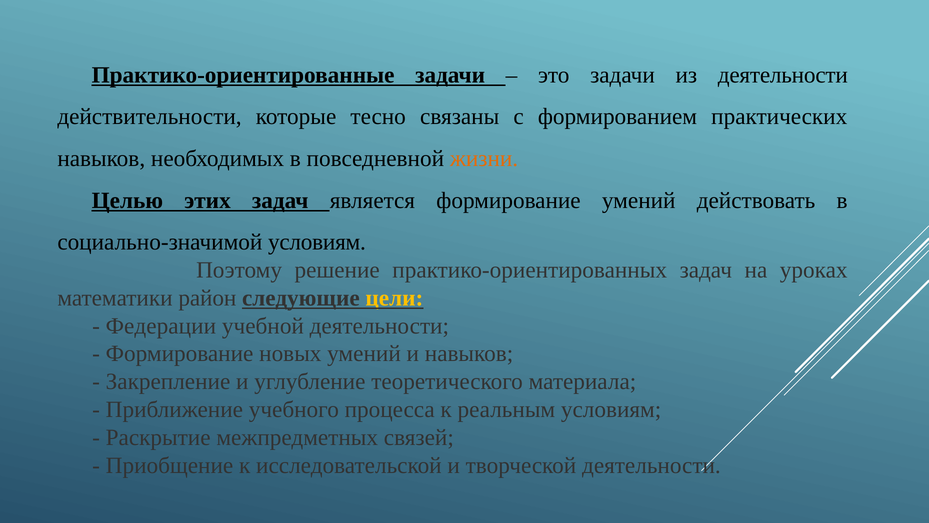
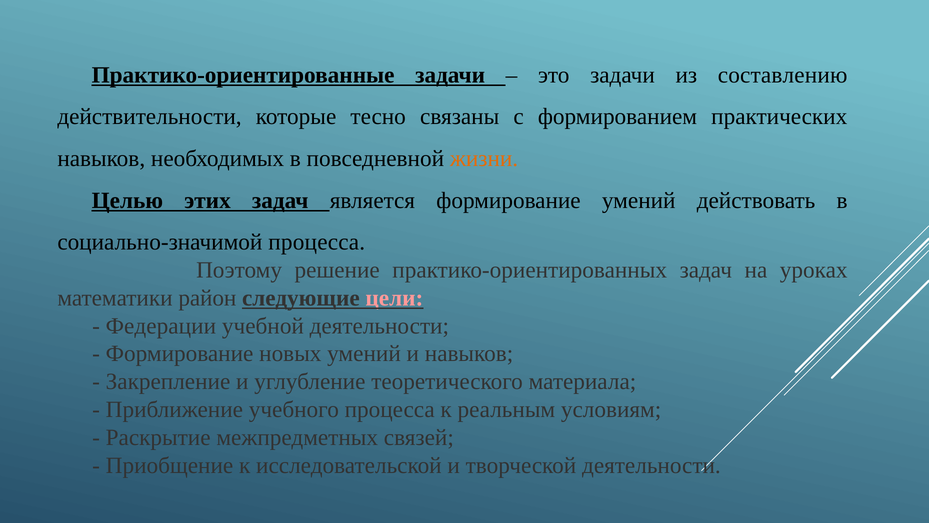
из деятельности: деятельности -> составлению
социально-значимой условиям: условиям -> процесса
цели colour: yellow -> pink
